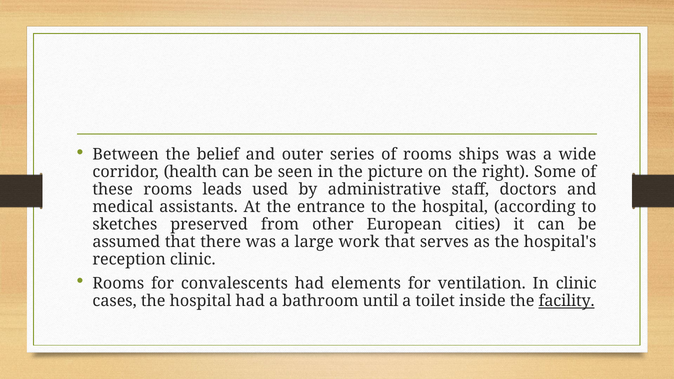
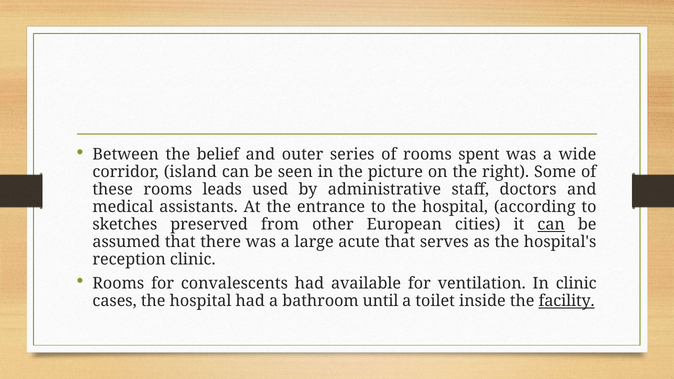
ships: ships -> spent
health: health -> island
can at (551, 224) underline: none -> present
work: work -> acute
elements: elements -> available
